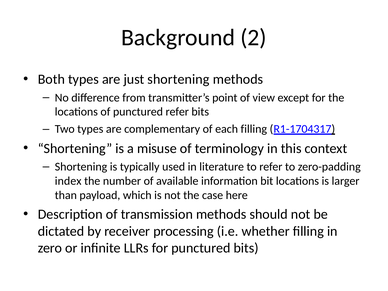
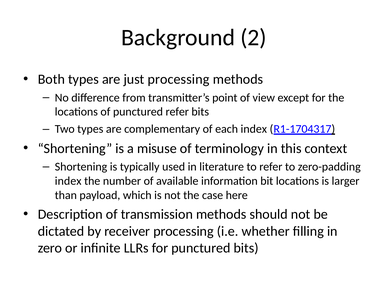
just shortening: shortening -> processing
each filling: filling -> index
